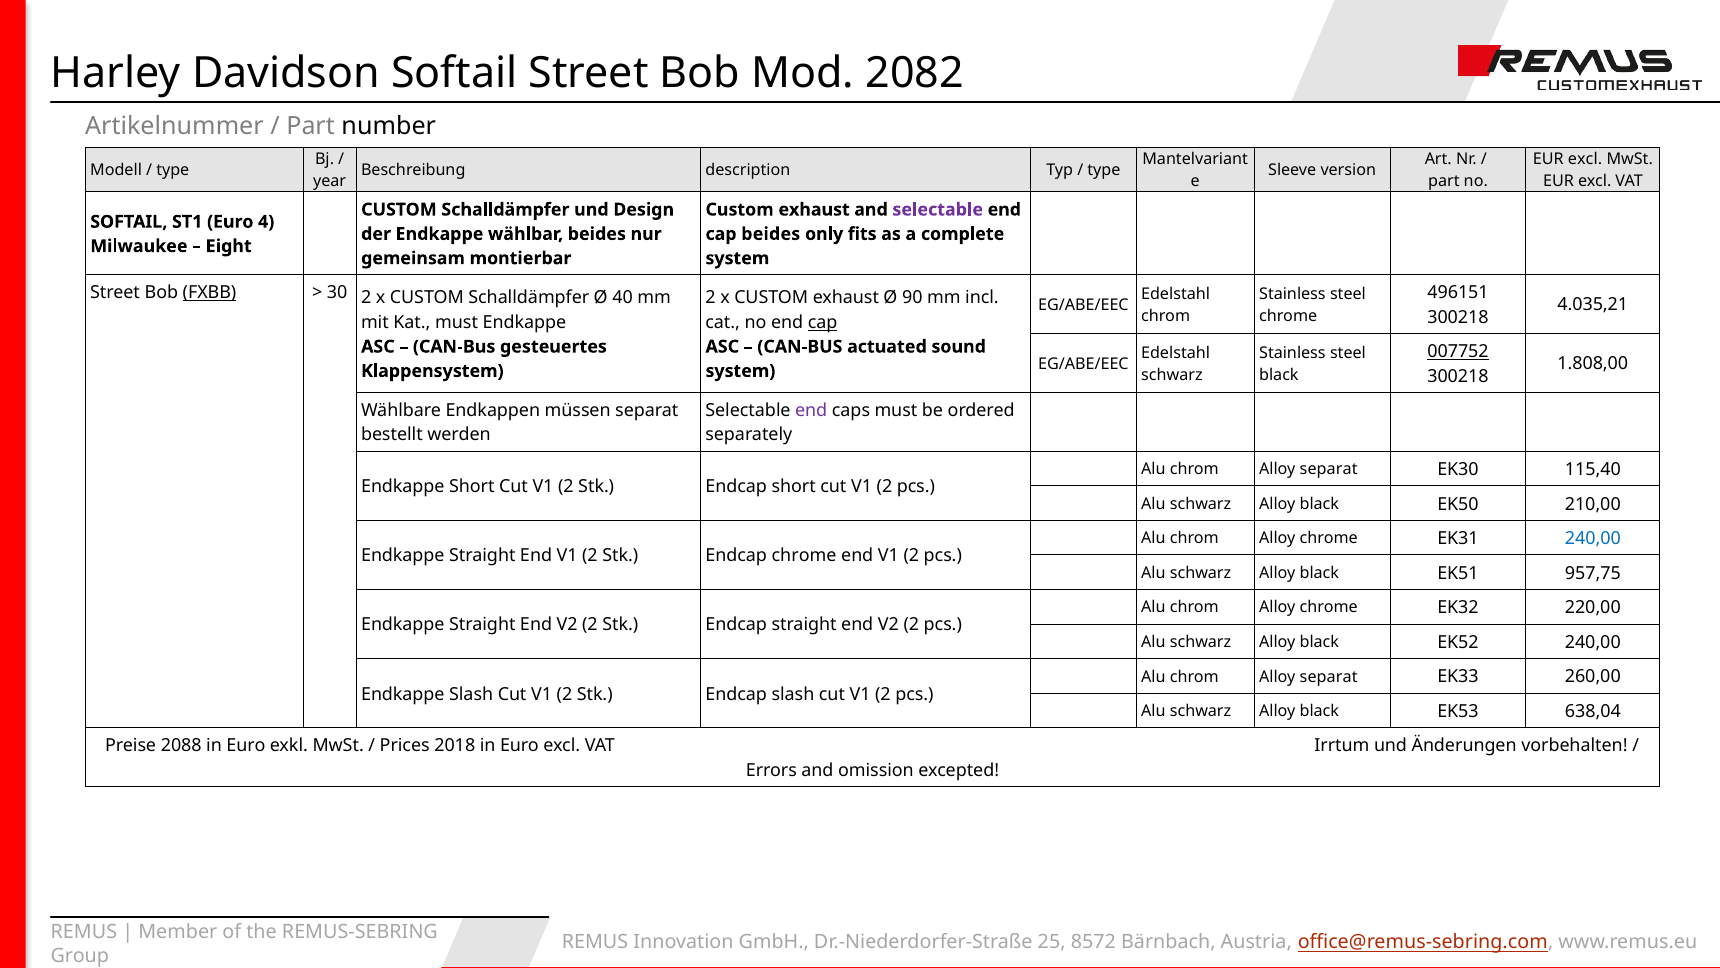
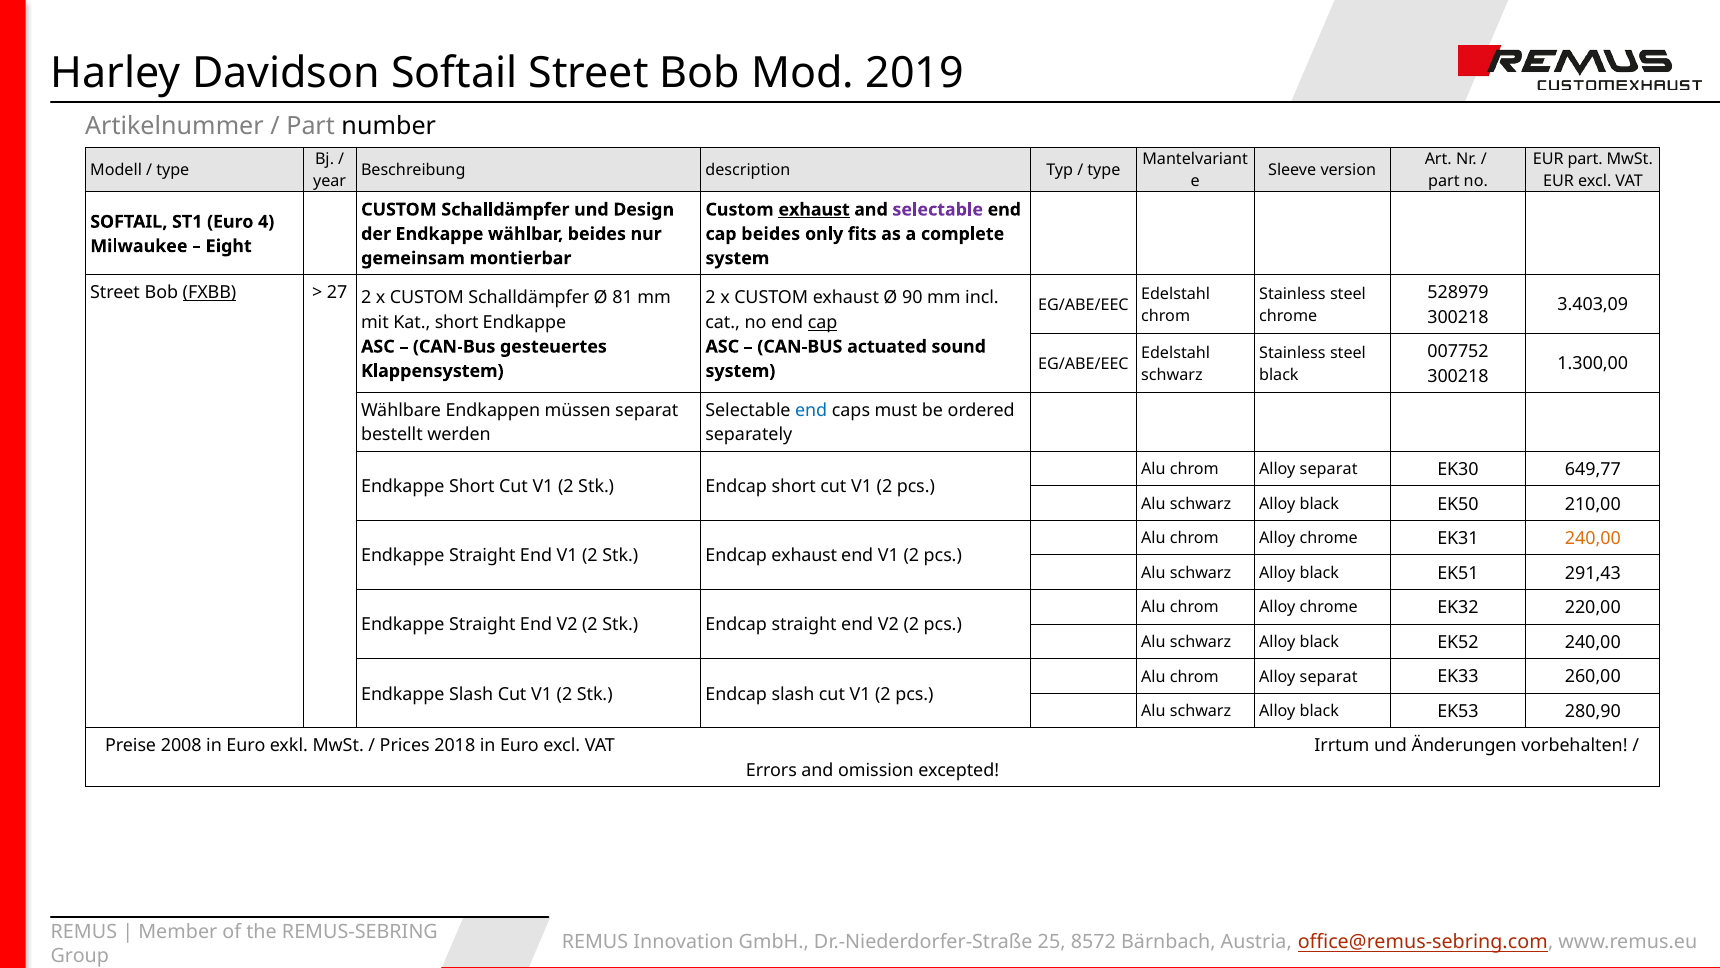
2082: 2082 -> 2019
excl at (1585, 159): excl -> part
exhaust at (814, 210) underline: none -> present
30: 30 -> 27
40: 40 -> 81
496151: 496151 -> 528979
4.035,21: 4.035,21 -> 3.403,09
Kat must: must -> short
007752 underline: present -> none
1.808,00: 1.808,00 -> 1.300,00
end at (811, 410) colour: purple -> blue
115,40: 115,40 -> 649,77
240,00 at (1593, 538) colour: blue -> orange
Endcap chrome: chrome -> exhaust
957,75: 957,75 -> 291,43
638,04: 638,04 -> 280,90
2088: 2088 -> 2008
